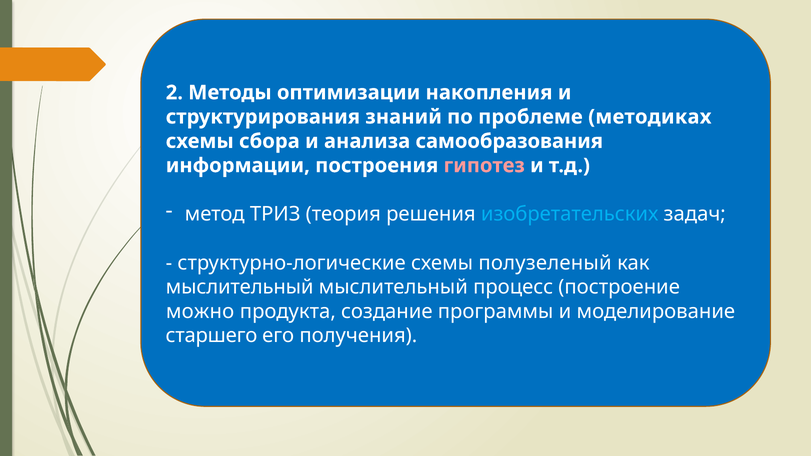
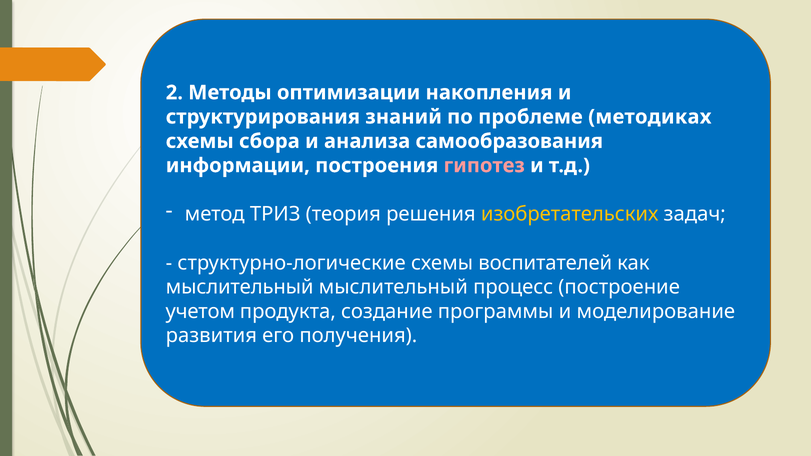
изобретательских colour: light blue -> yellow
полузеленый: полузеленый -> воспитателей
можно: можно -> учетом
старшего: старшего -> развития
